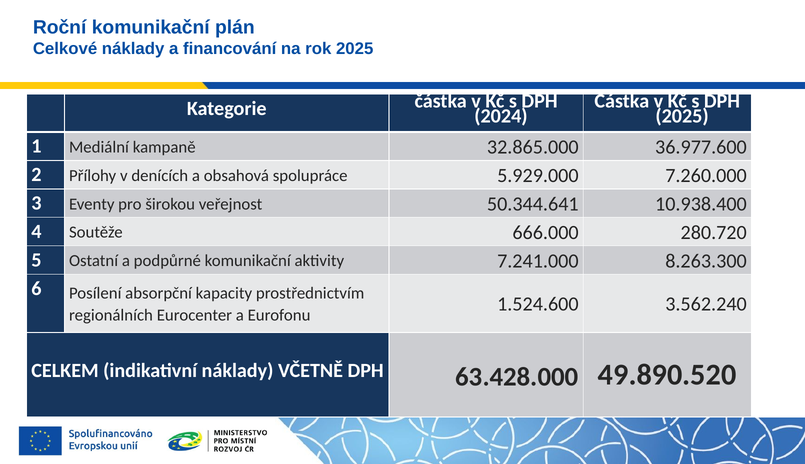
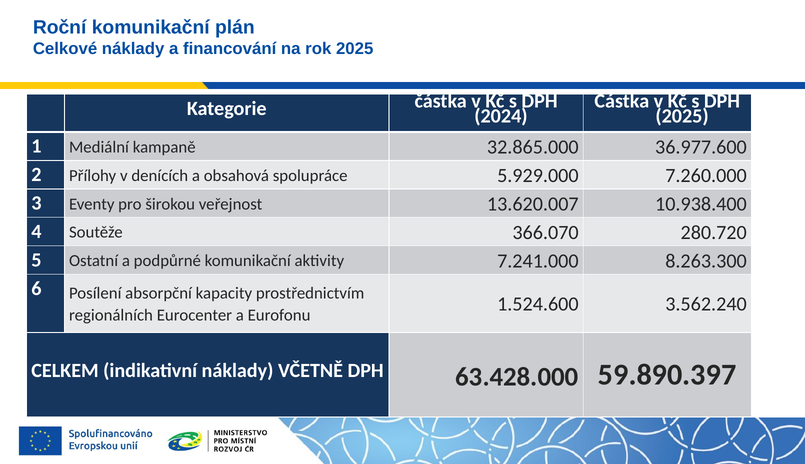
50.344.641: 50.344.641 -> 13.620.007
666.000: 666.000 -> 366.070
49.890.520: 49.890.520 -> 59.890.397
